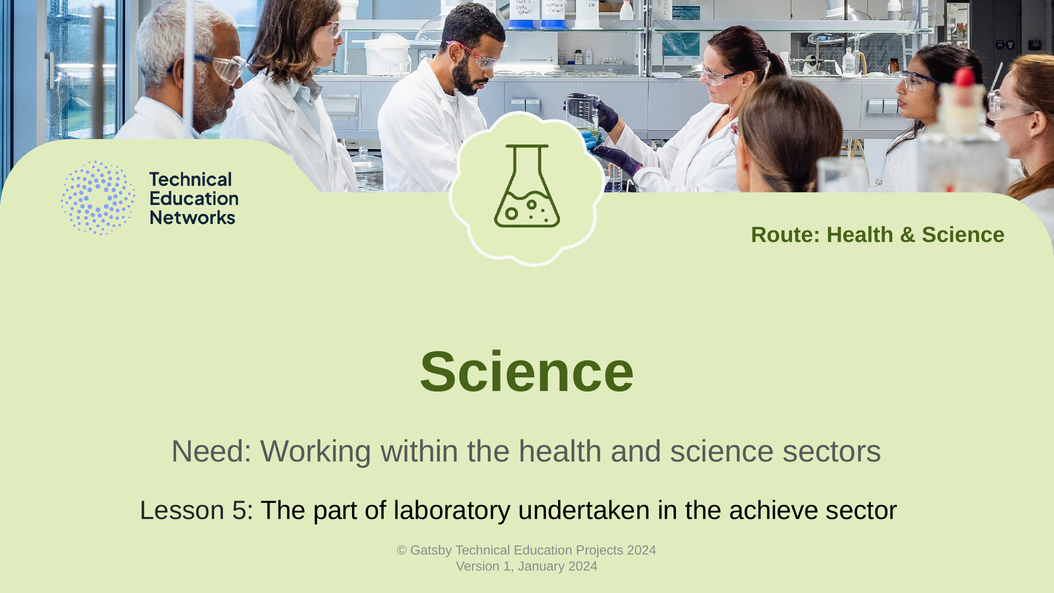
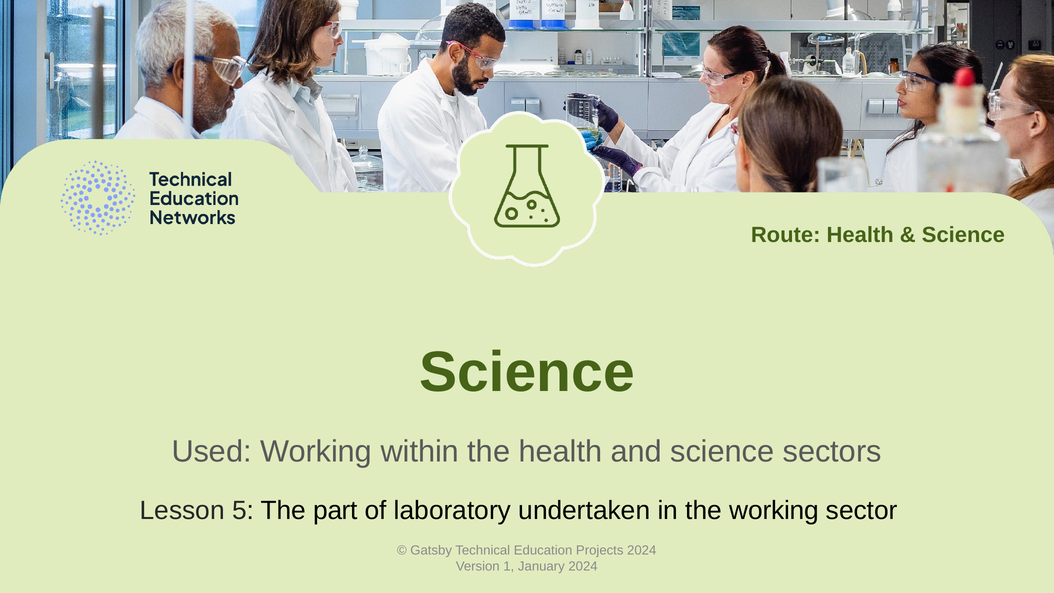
Need: Need -> Used
the achieve: achieve -> working
